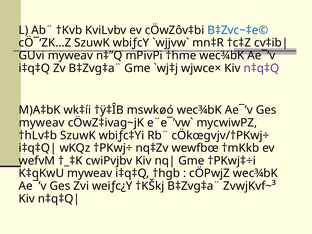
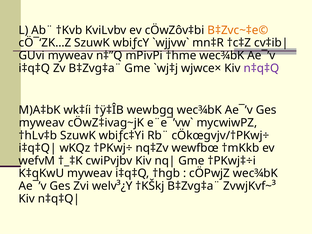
B‡Zvc~‡e© colour: blue -> orange
mswkøó: mswkøó -> wewbgq
weiƒc¿Y: weiƒc¿Y -> welv³¿Y
